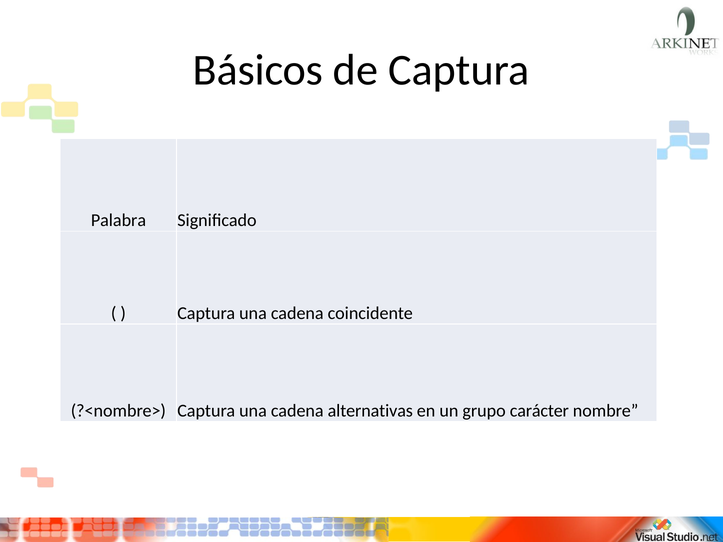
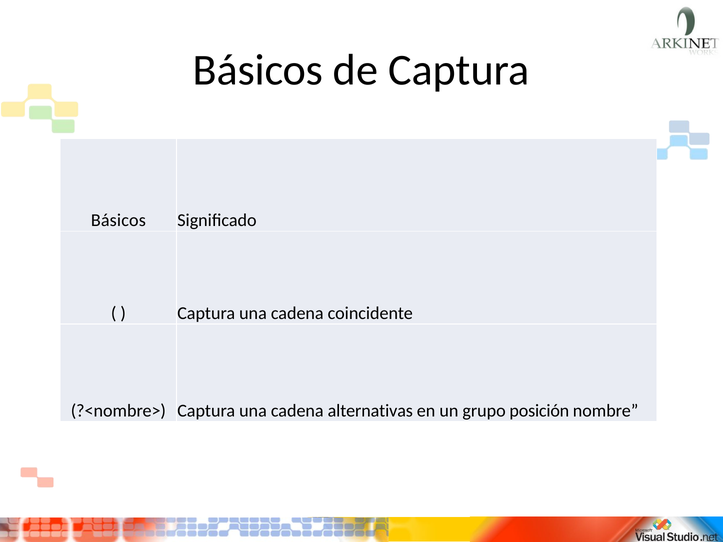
Palabra at (118, 221): Palabra -> Básicos
carácter: carácter -> posición
